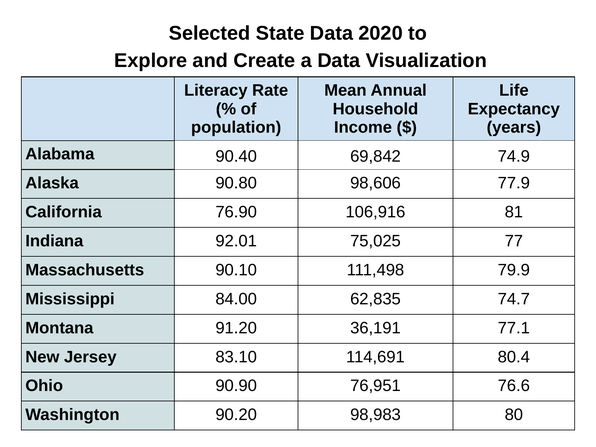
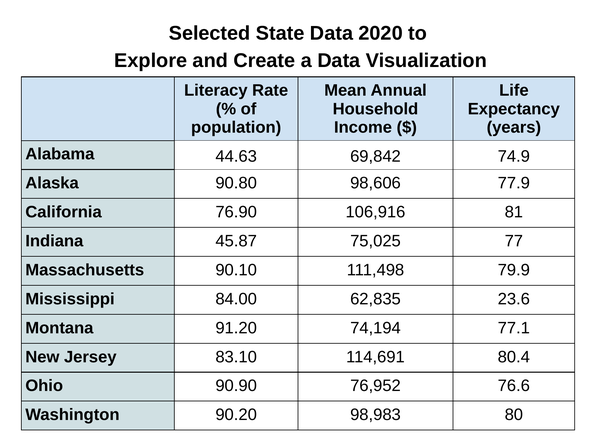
90.40: 90.40 -> 44.63
92.01: 92.01 -> 45.87
74.7: 74.7 -> 23.6
36,191: 36,191 -> 74,194
76,951: 76,951 -> 76,952
